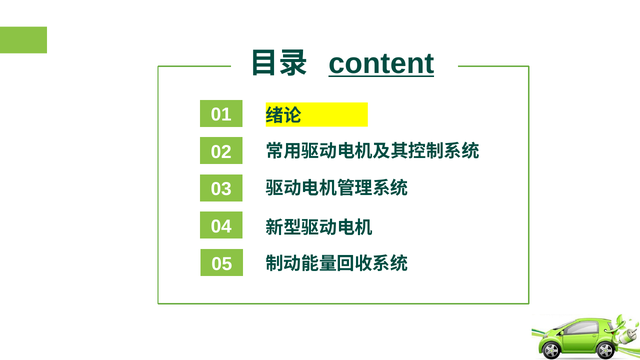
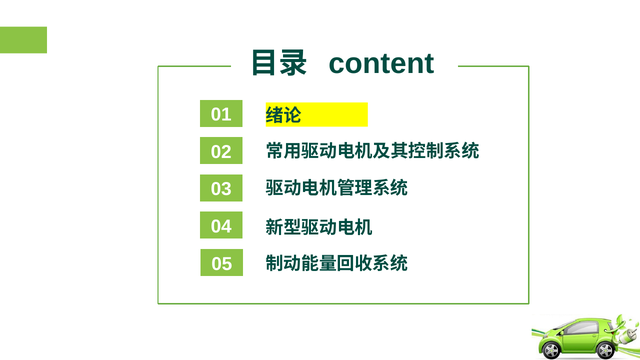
content underline: present -> none
